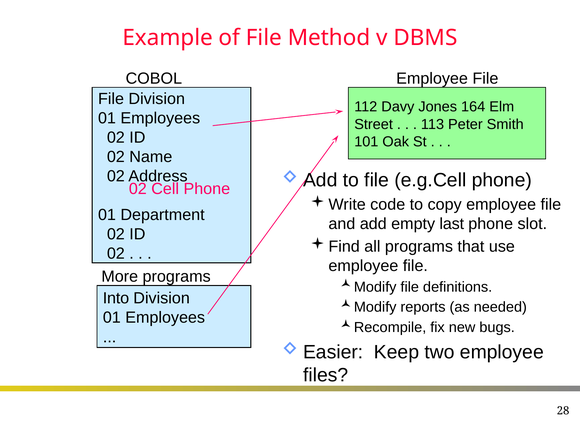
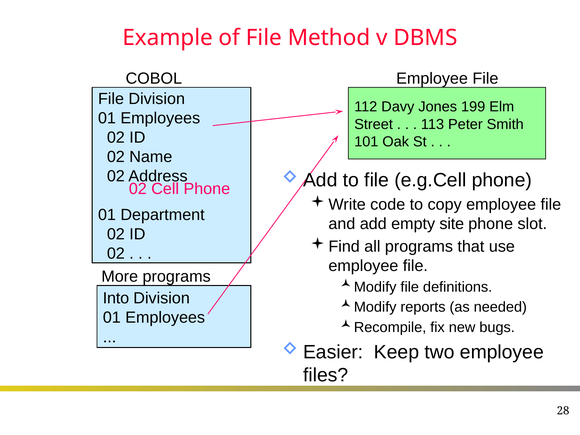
164: 164 -> 199
last: last -> site
